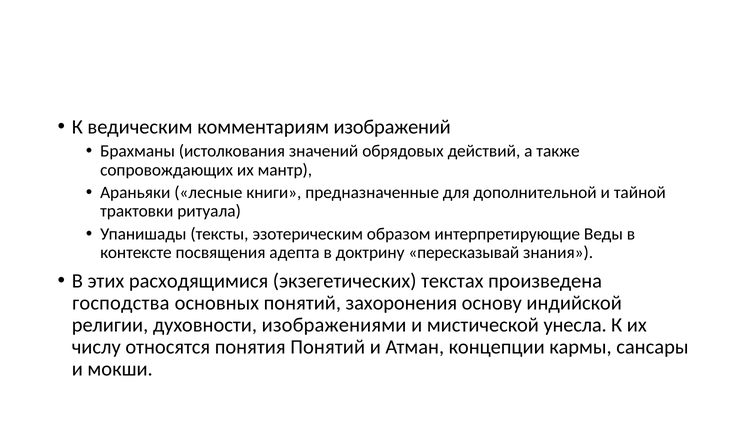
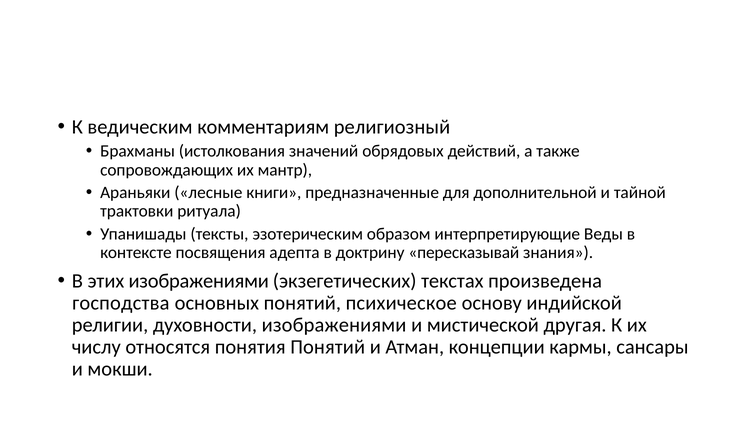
изображений: изображений -> религиозный
этих расходящимися: расходящимися -> изображениями
захоронения: захоронения -> психическое
унесла: унесла -> другая
